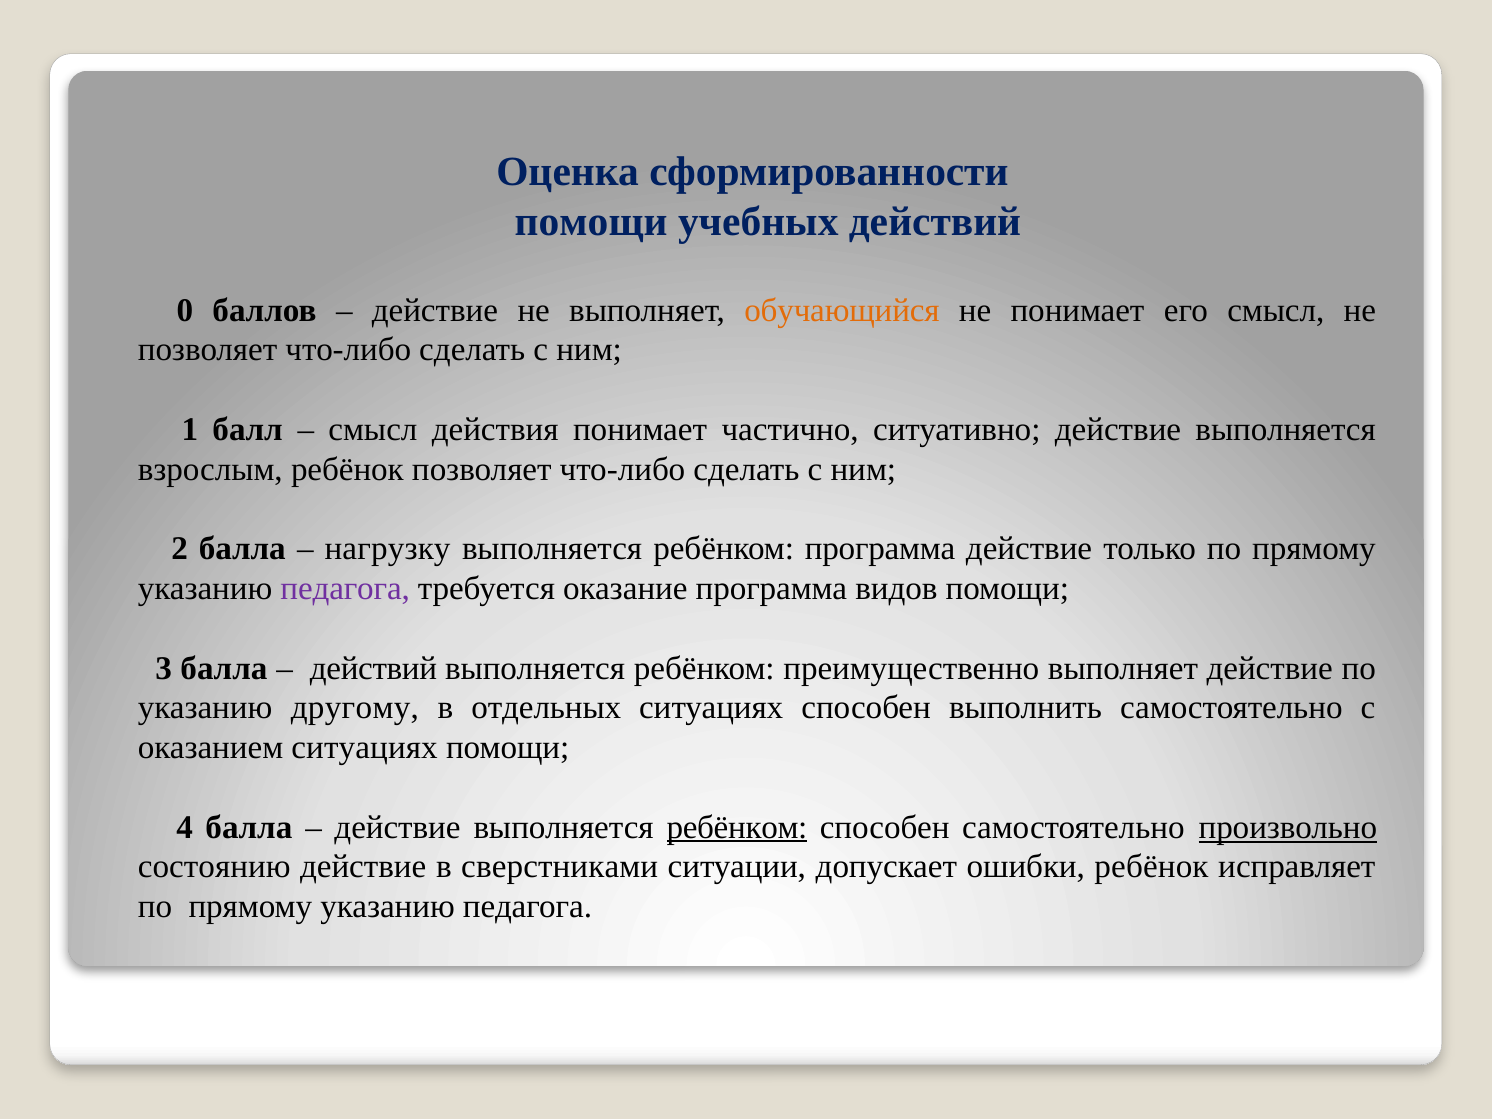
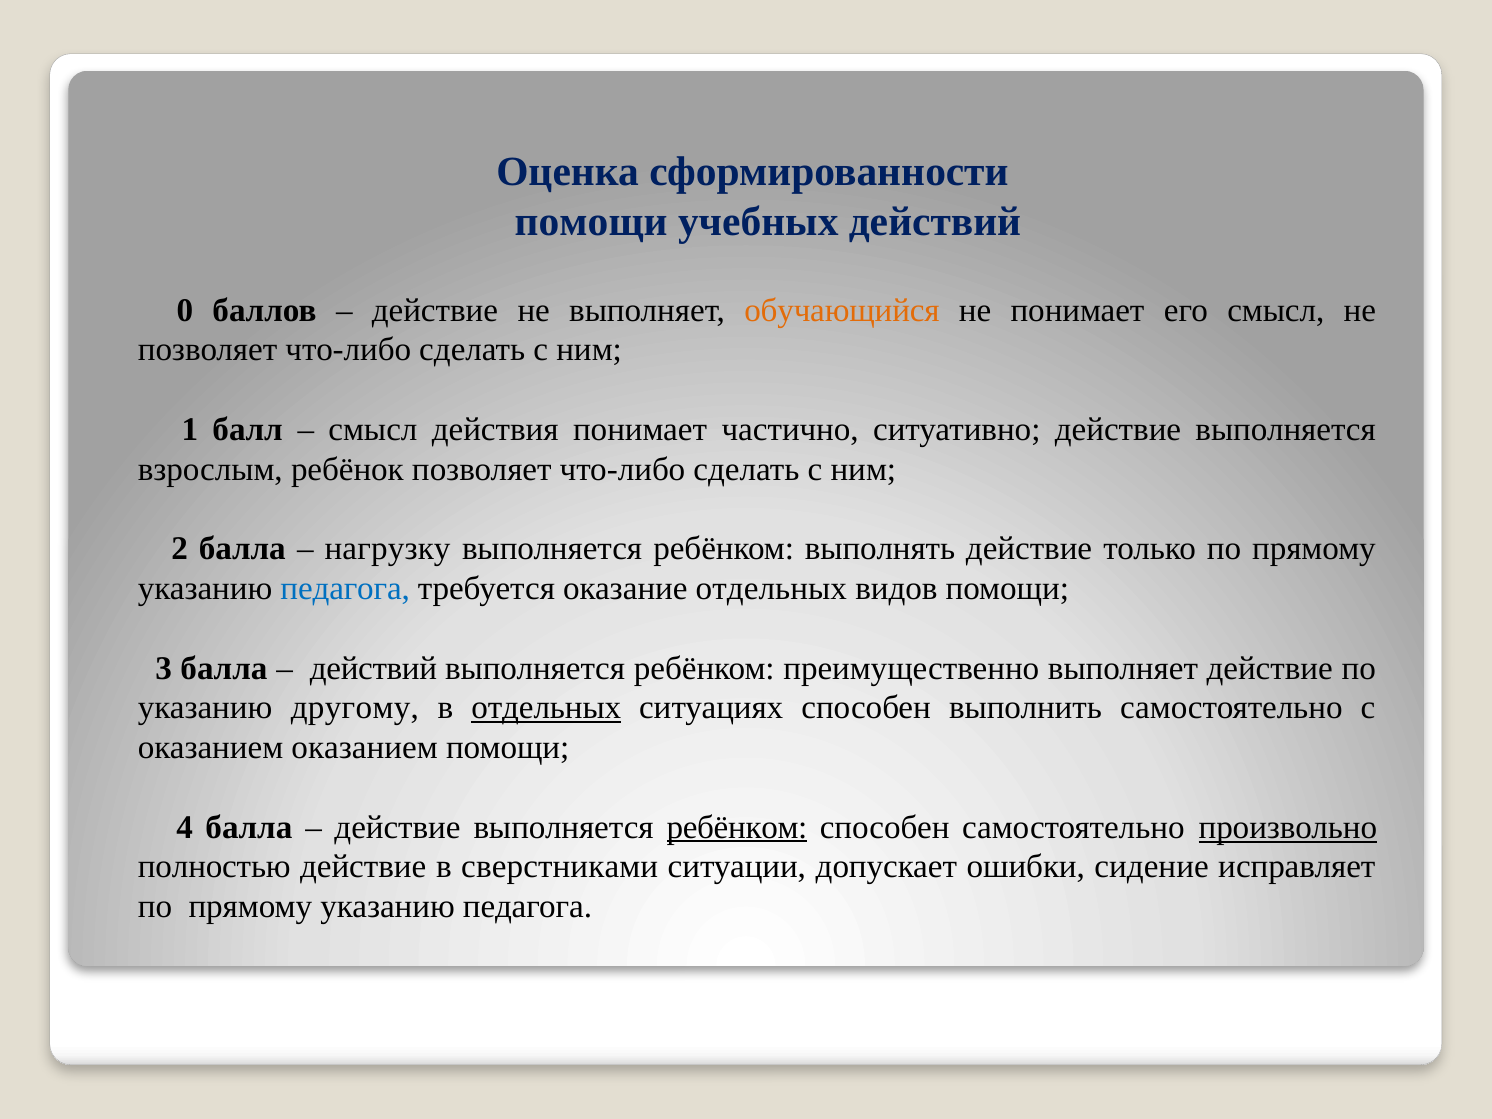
ребёнком программа: программа -> выполнять
педагога at (345, 589) colour: purple -> blue
оказание программа: программа -> отдельных
отдельных at (546, 708) underline: none -> present
оказанием ситуациях: ситуациях -> оказанием
состоянию: состоянию -> полностью
ошибки ребёнок: ребёнок -> сидение
